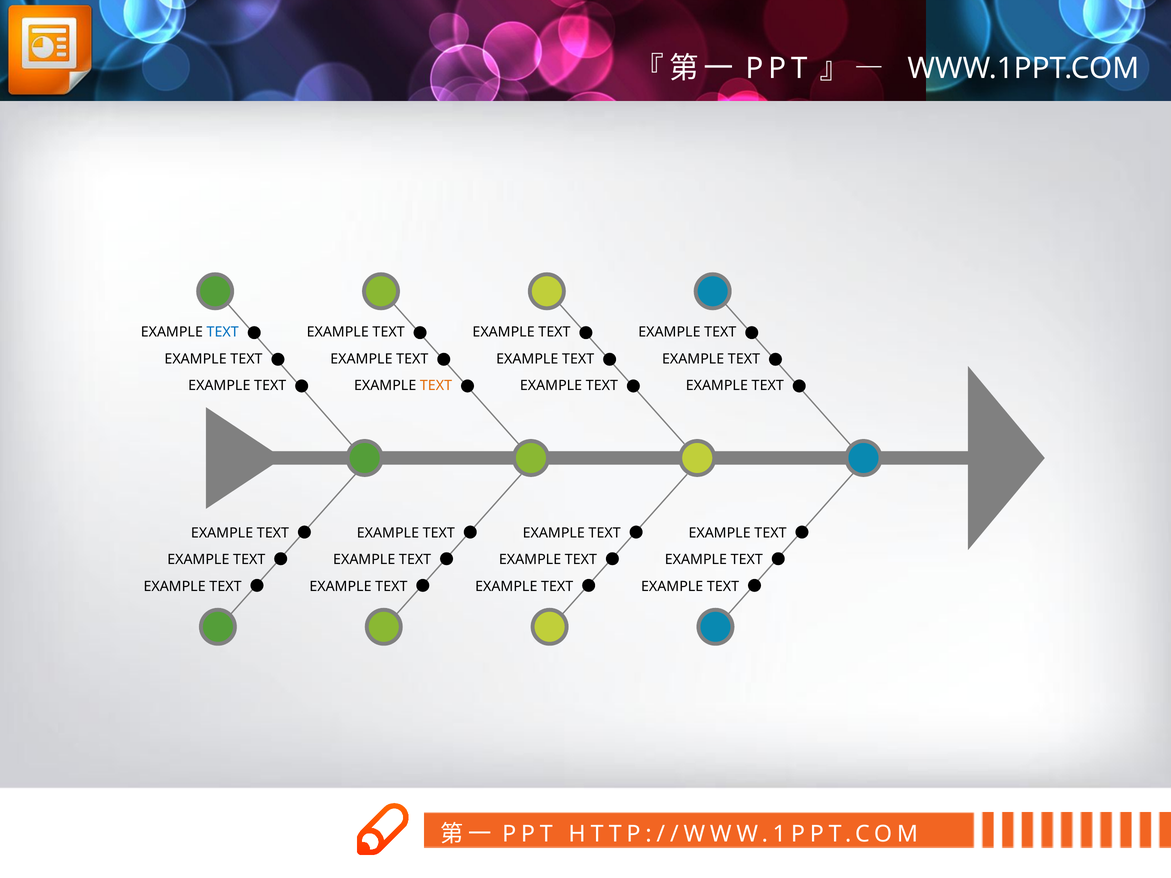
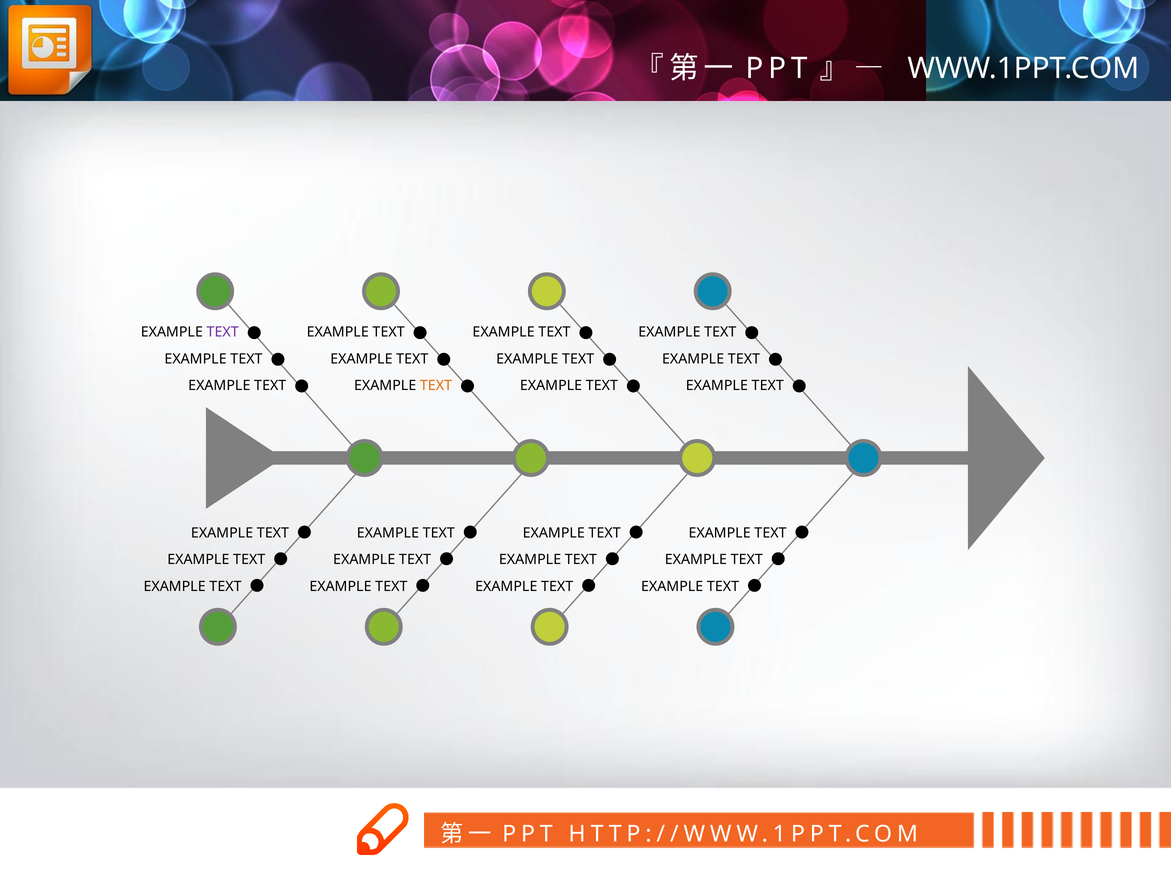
TEXT at (223, 332) colour: blue -> purple
